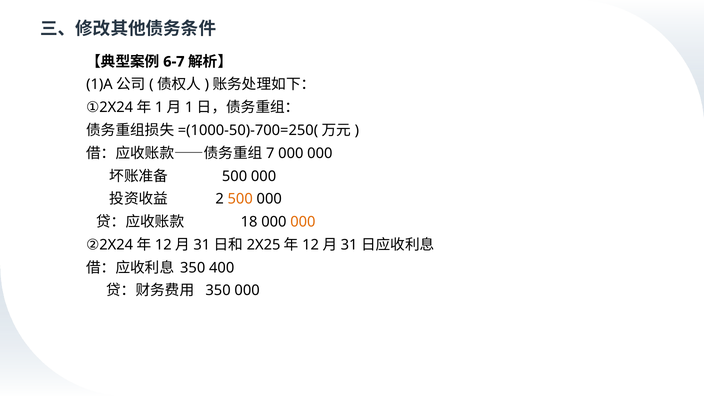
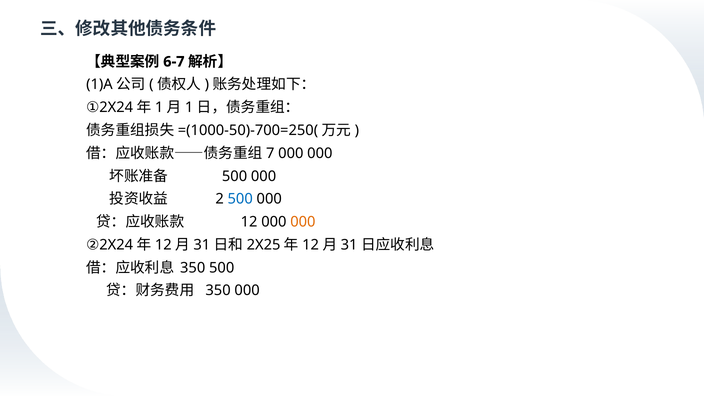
500 at (240, 199) colour: orange -> blue
18 at (249, 222): 18 -> 12
350 400: 400 -> 500
